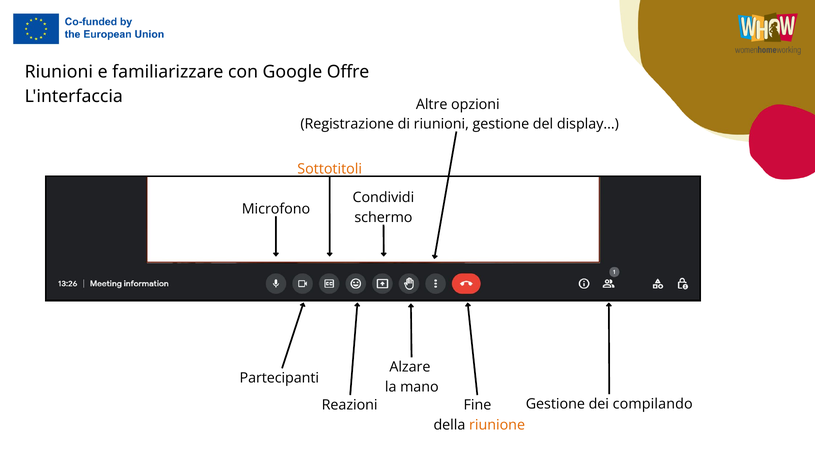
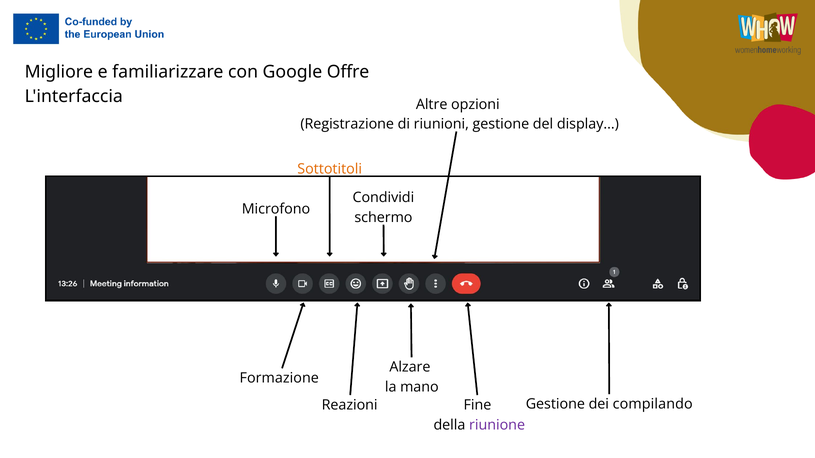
Riunioni at (59, 72): Riunioni -> Migliore
Partecipanti: Partecipanti -> Formazione
riunione colour: orange -> purple
